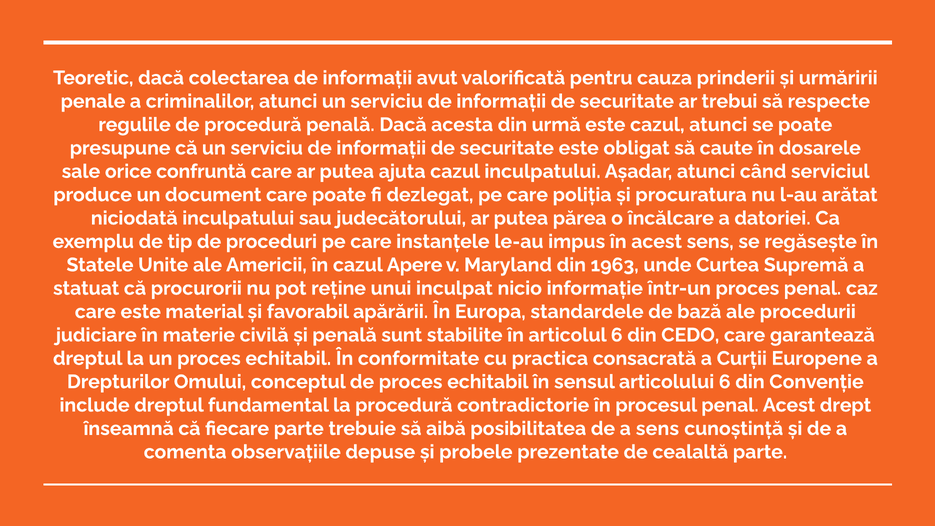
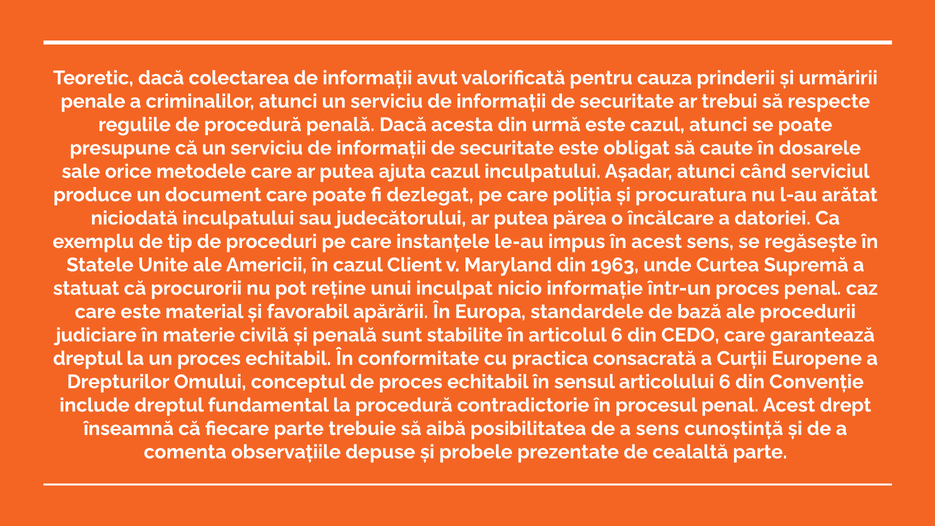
confruntă: confruntă -> metodele
Apere: Apere -> Client
